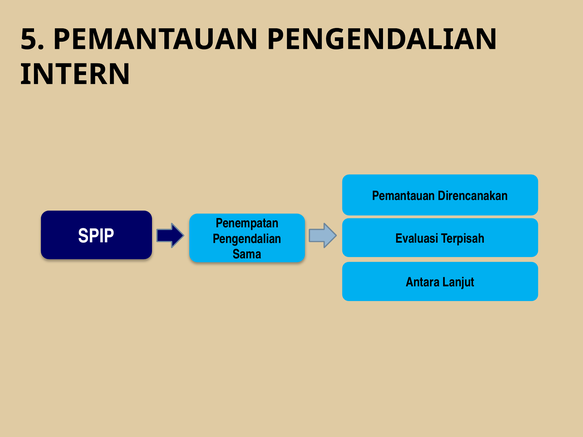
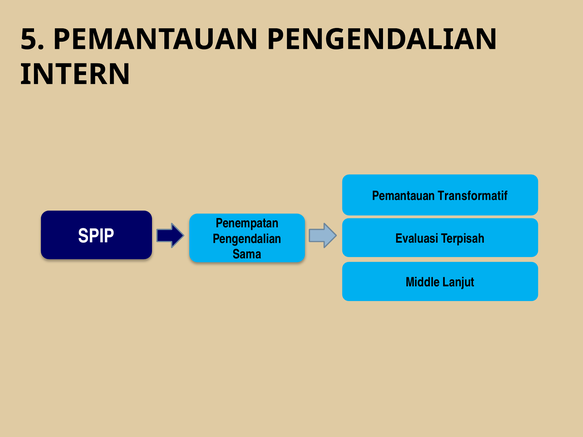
Direncanakan: Direncanakan -> Transformatif
Antara: Antara -> Middle
